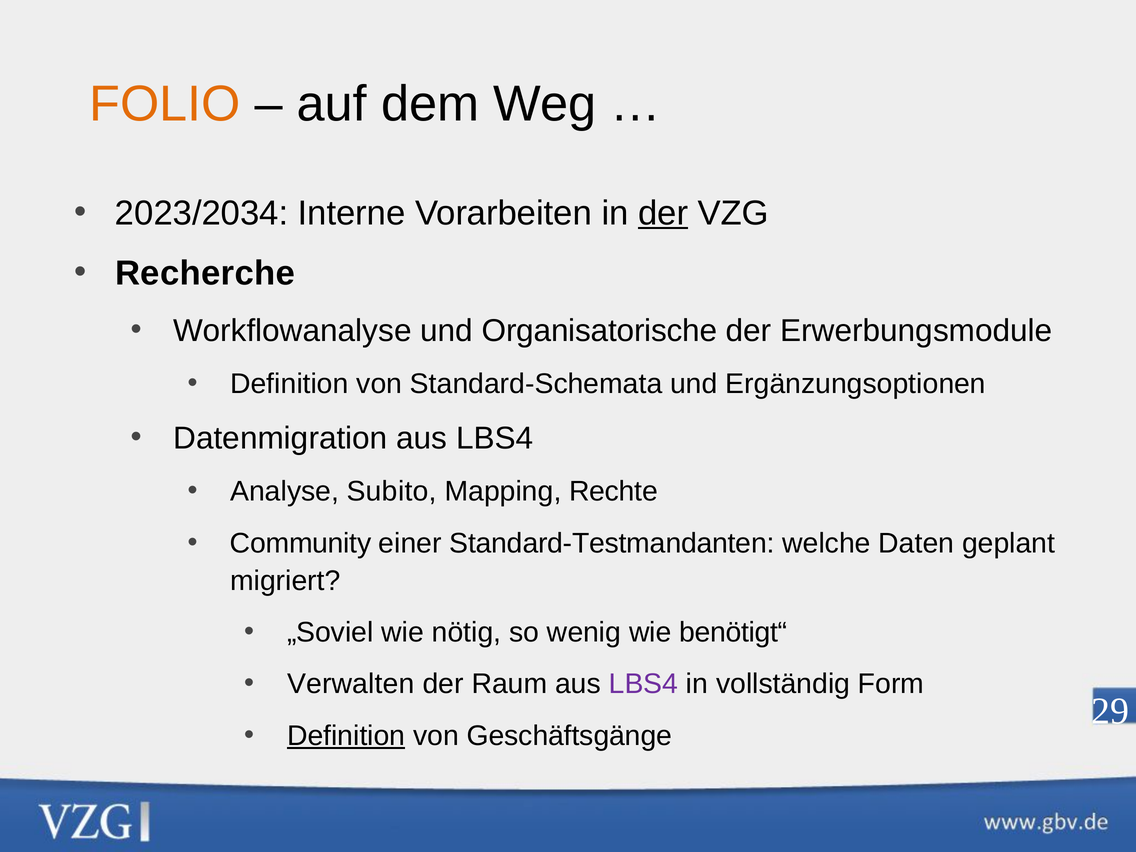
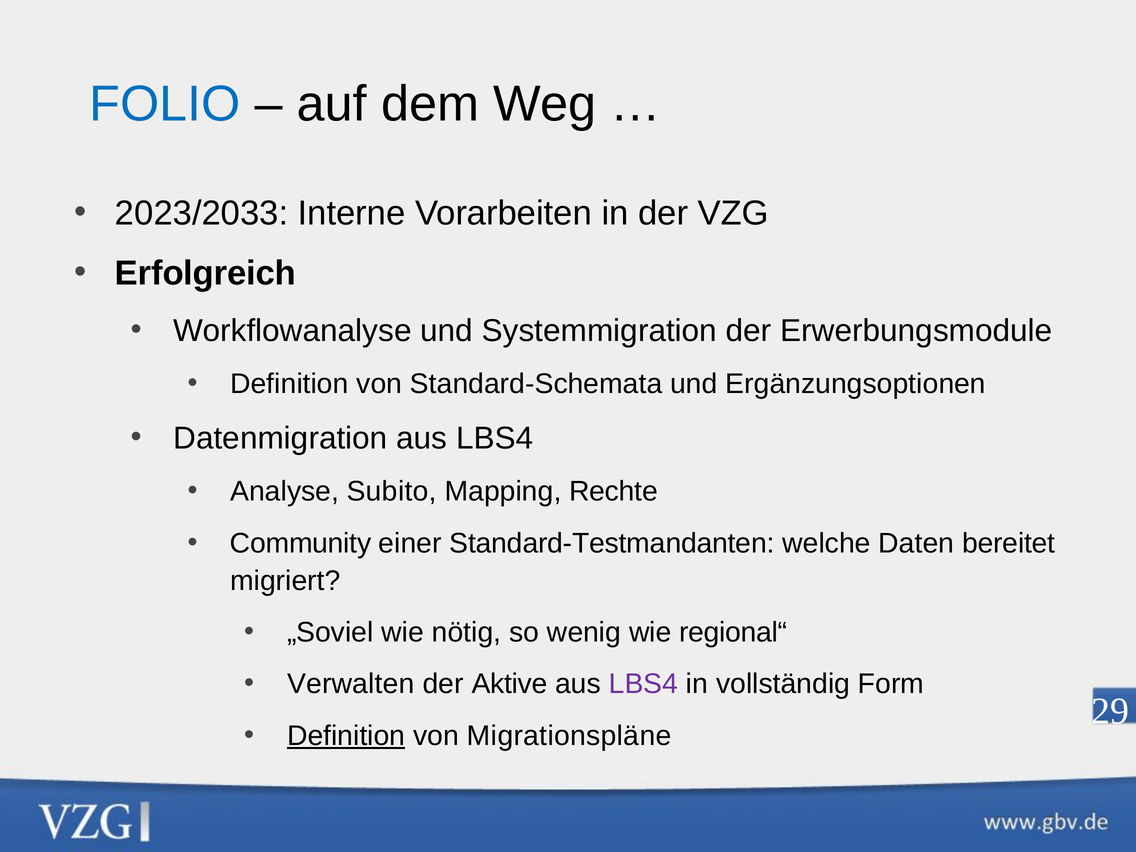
FOLIO colour: orange -> blue
2023/2034: 2023/2034 -> 2023/2033
der at (663, 213) underline: present -> none
Recherche: Recherche -> Erfolgreich
Organisatorische: Organisatorische -> Systemmigration
geplant: geplant -> bereitet
benötigt“: benötigt“ -> regional“
Raum: Raum -> Aktive
Geschäftsgänge: Geschäftsgänge -> Migrationspläne
